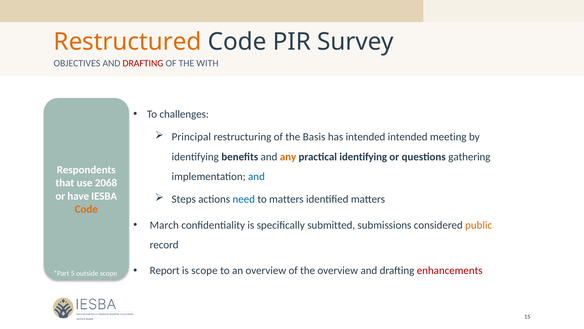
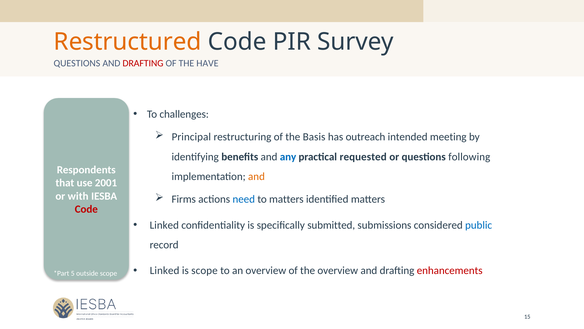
OBJECTIVES at (77, 63): OBJECTIVES -> QUESTIONS
WITH: WITH -> HAVE
has intended: intended -> outreach
any colour: orange -> blue
practical identifying: identifying -> requested
gathering: gathering -> following
and at (256, 176) colour: blue -> orange
2068: 2068 -> 2001
have: have -> with
Steps: Steps -> Firms
Code at (86, 209) colour: orange -> red
March at (164, 225): March -> Linked
public colour: orange -> blue
Report at (165, 270): Report -> Linked
